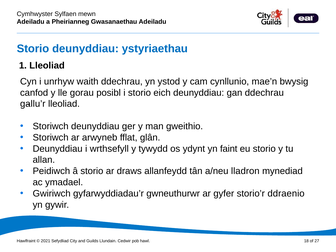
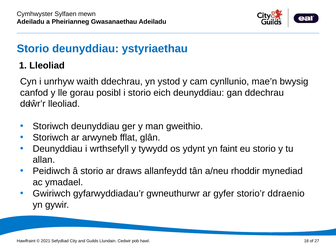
gallu’r: gallu’r -> ddŵr’r
lladron: lladron -> rhoddir
